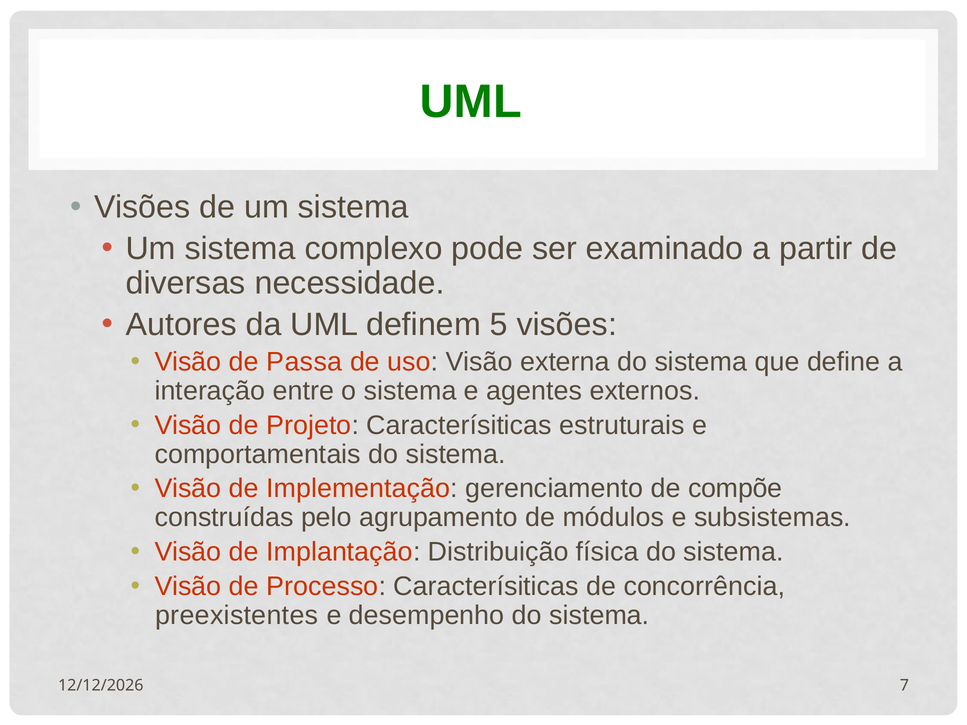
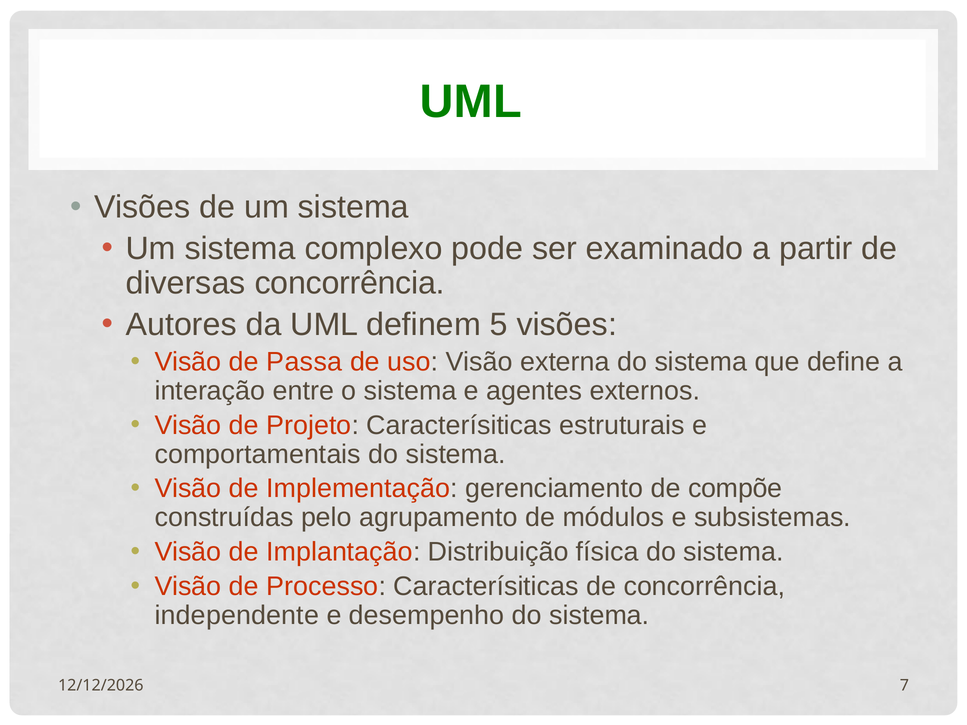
diversas necessidade: necessidade -> concorrência
preexistentes: preexistentes -> independente
